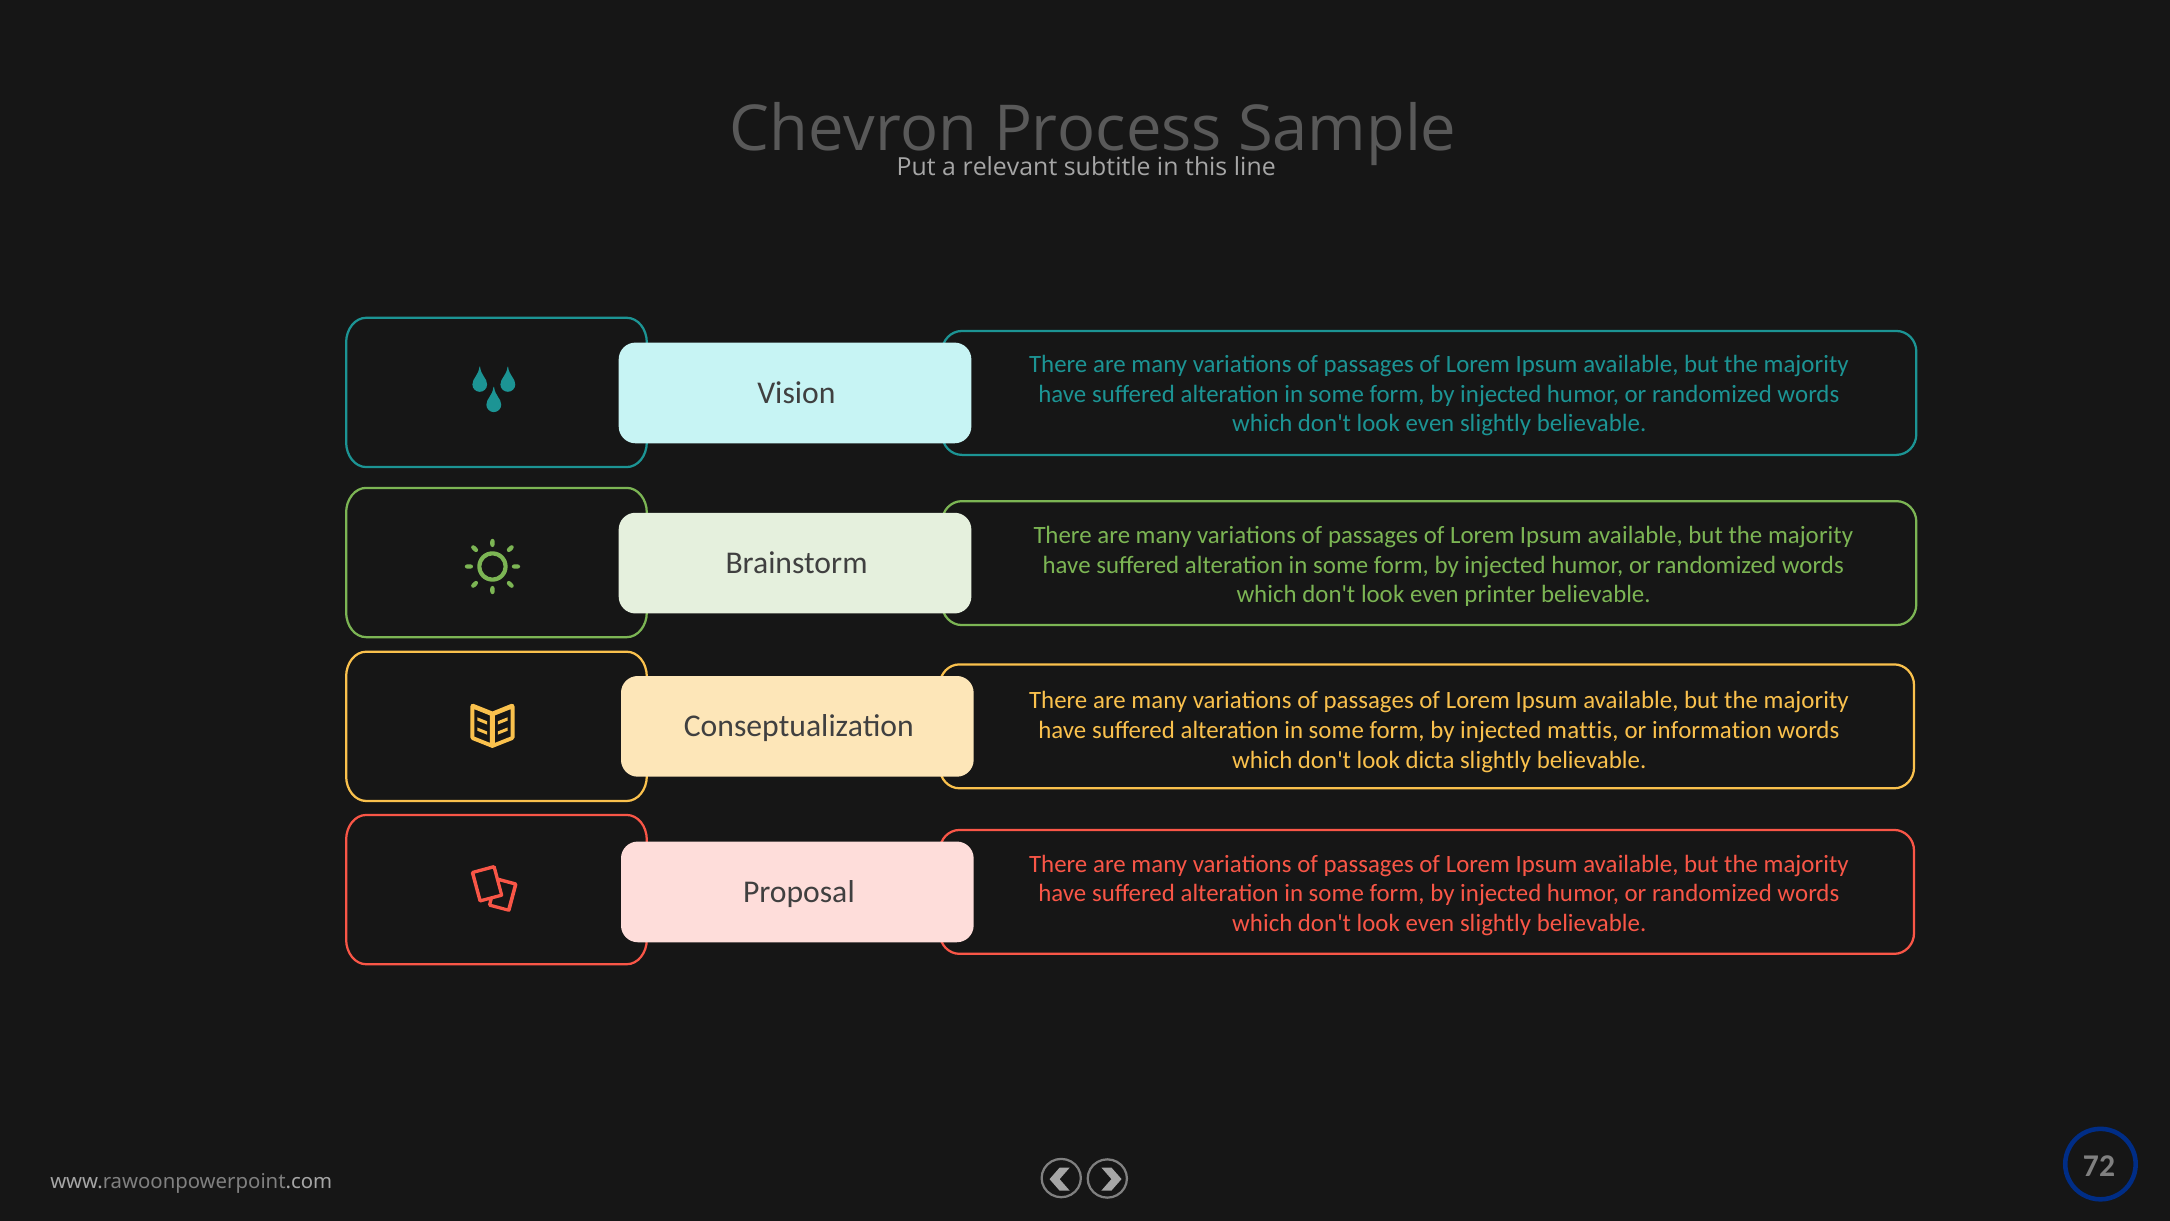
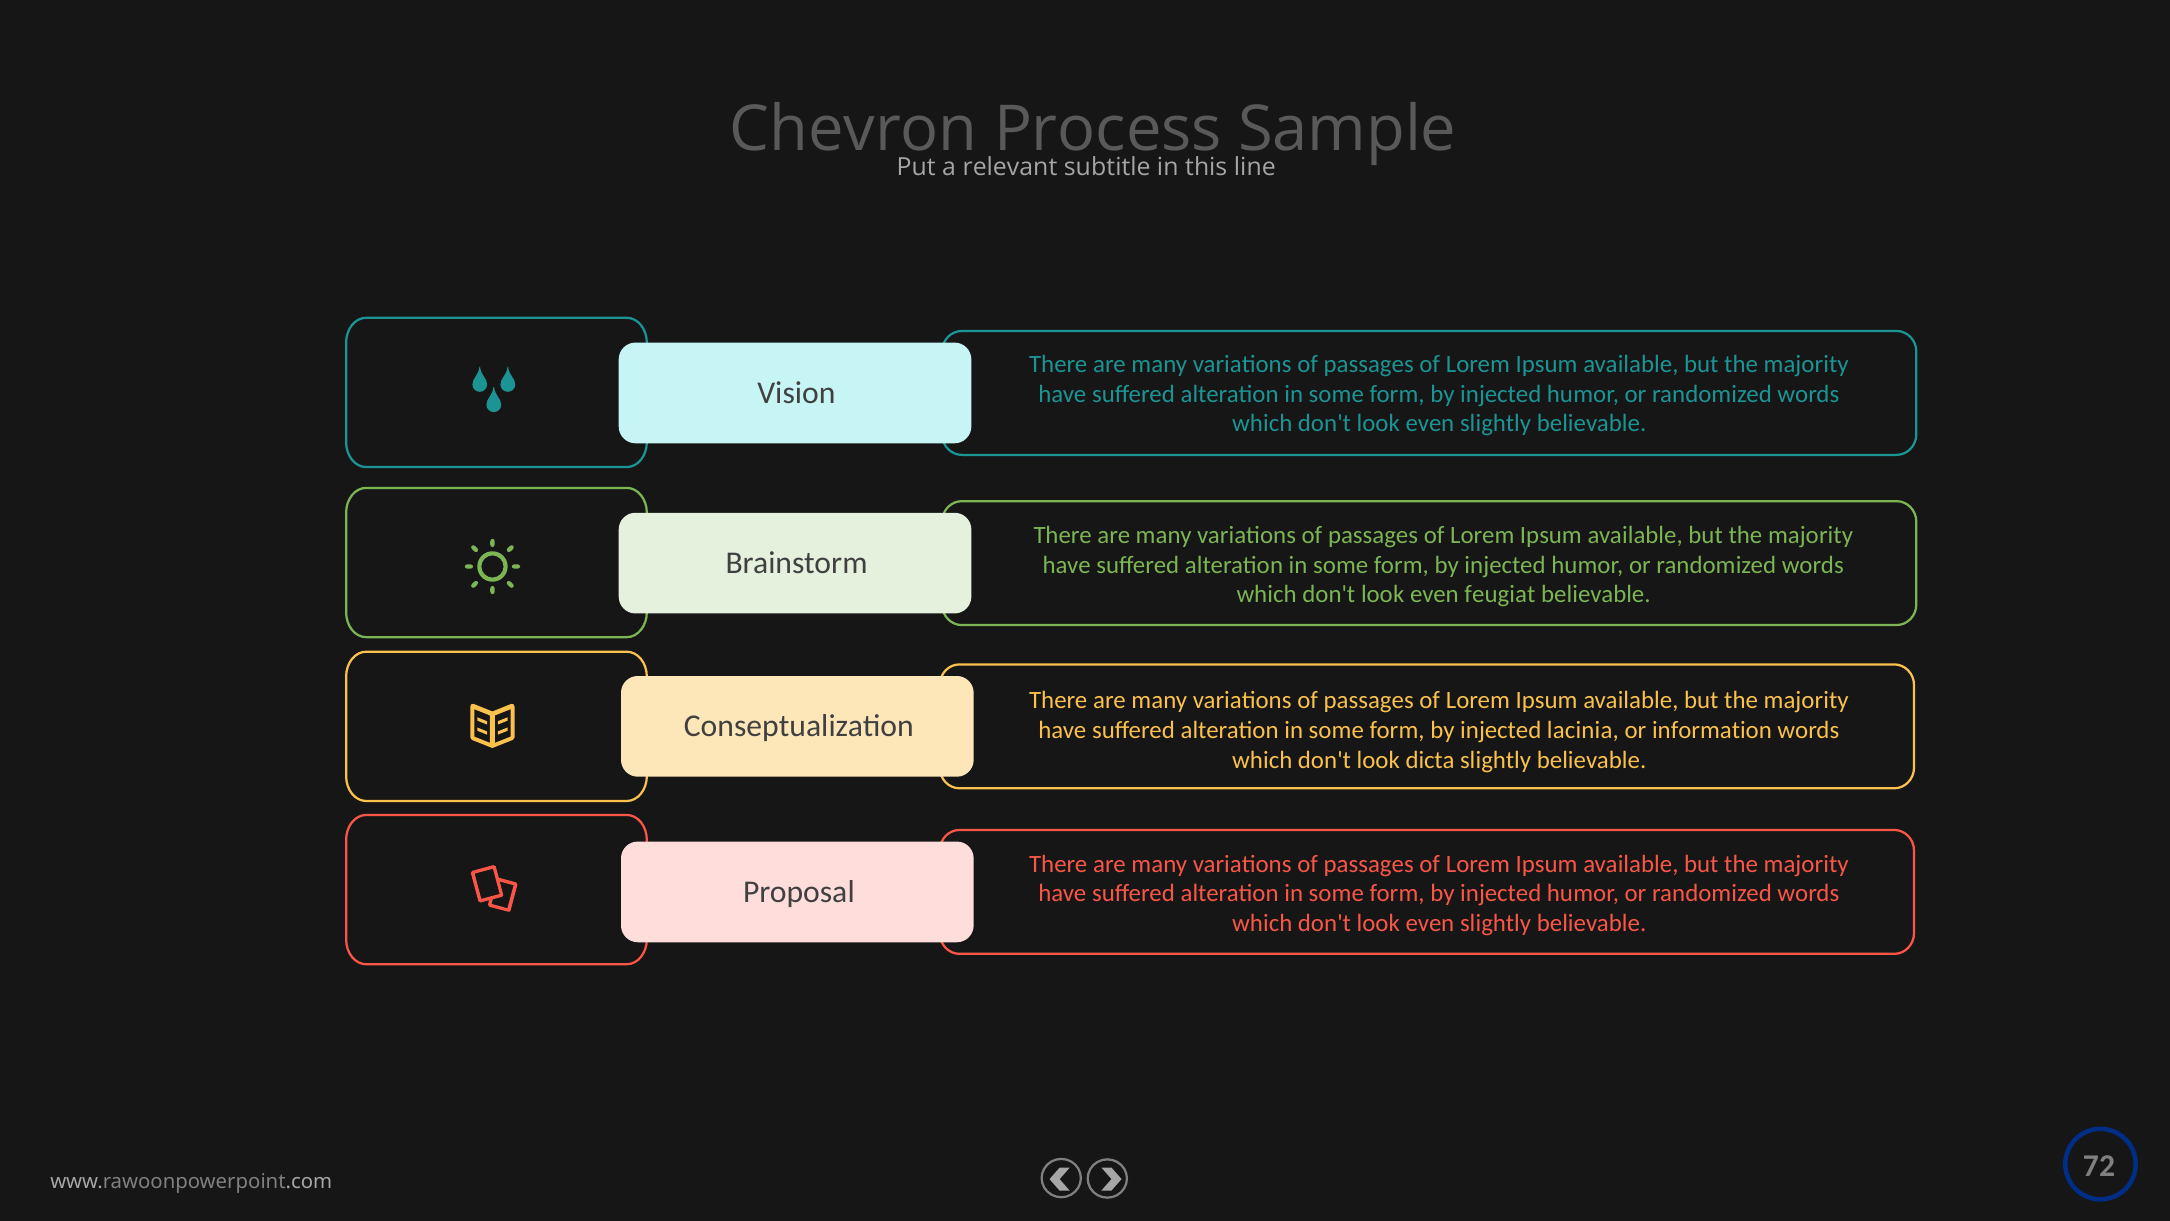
printer: printer -> feugiat
mattis: mattis -> lacinia
